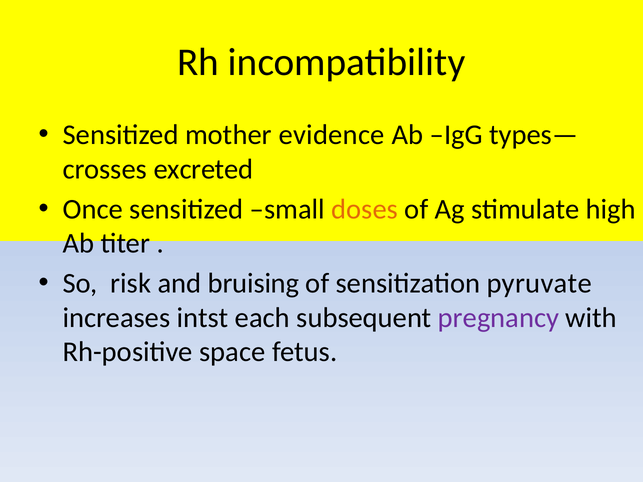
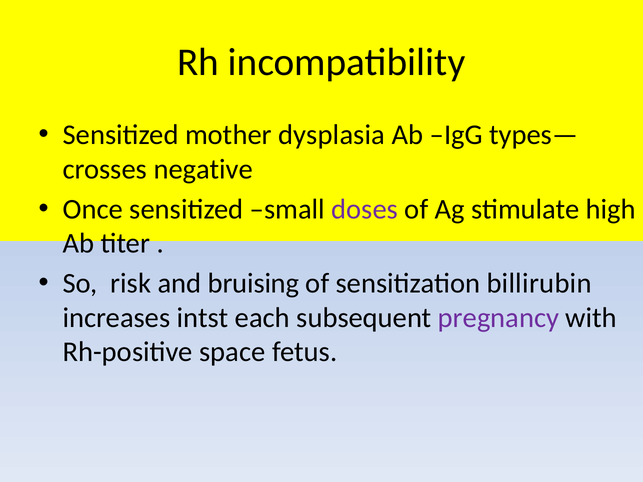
evidence: evidence -> dysplasia
excreted: excreted -> negative
doses colour: orange -> purple
pyruvate: pyruvate -> billirubin
